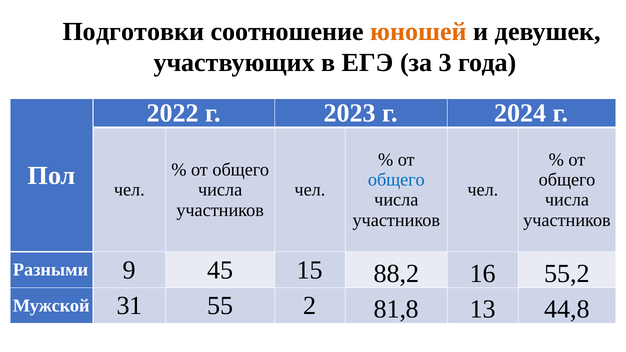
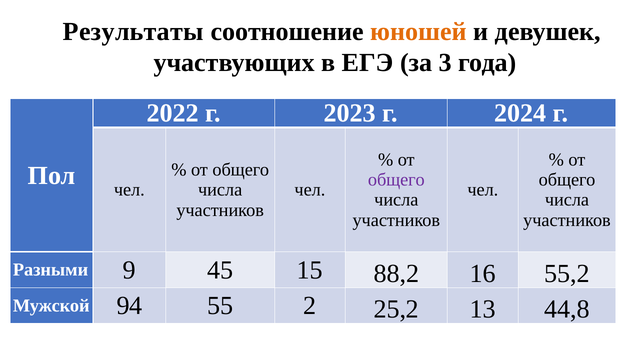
Подготовки: Подготовки -> Результаты
общего at (396, 180) colour: blue -> purple
31: 31 -> 94
81,8: 81,8 -> 25,2
